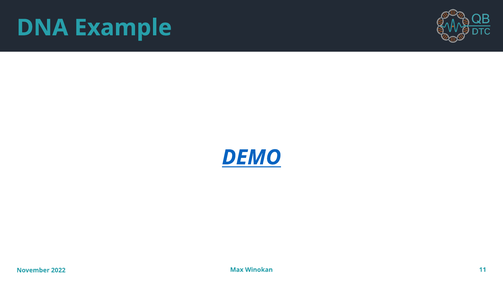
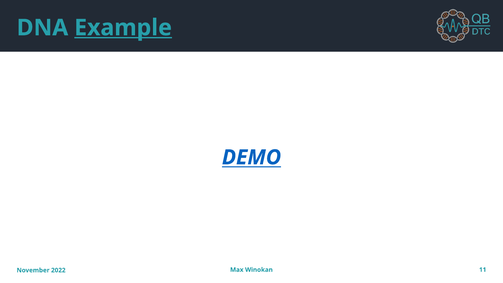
Example underline: none -> present
